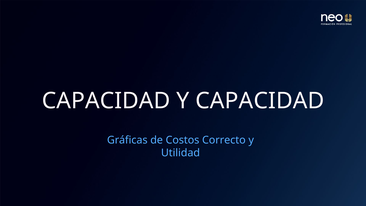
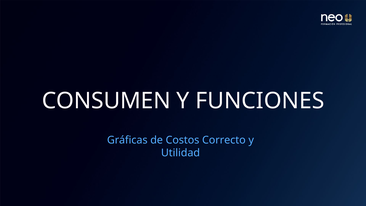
CAPACIDAD at (106, 101): CAPACIDAD -> CONSUMEN
Y CAPACIDAD: CAPACIDAD -> FUNCIONES
